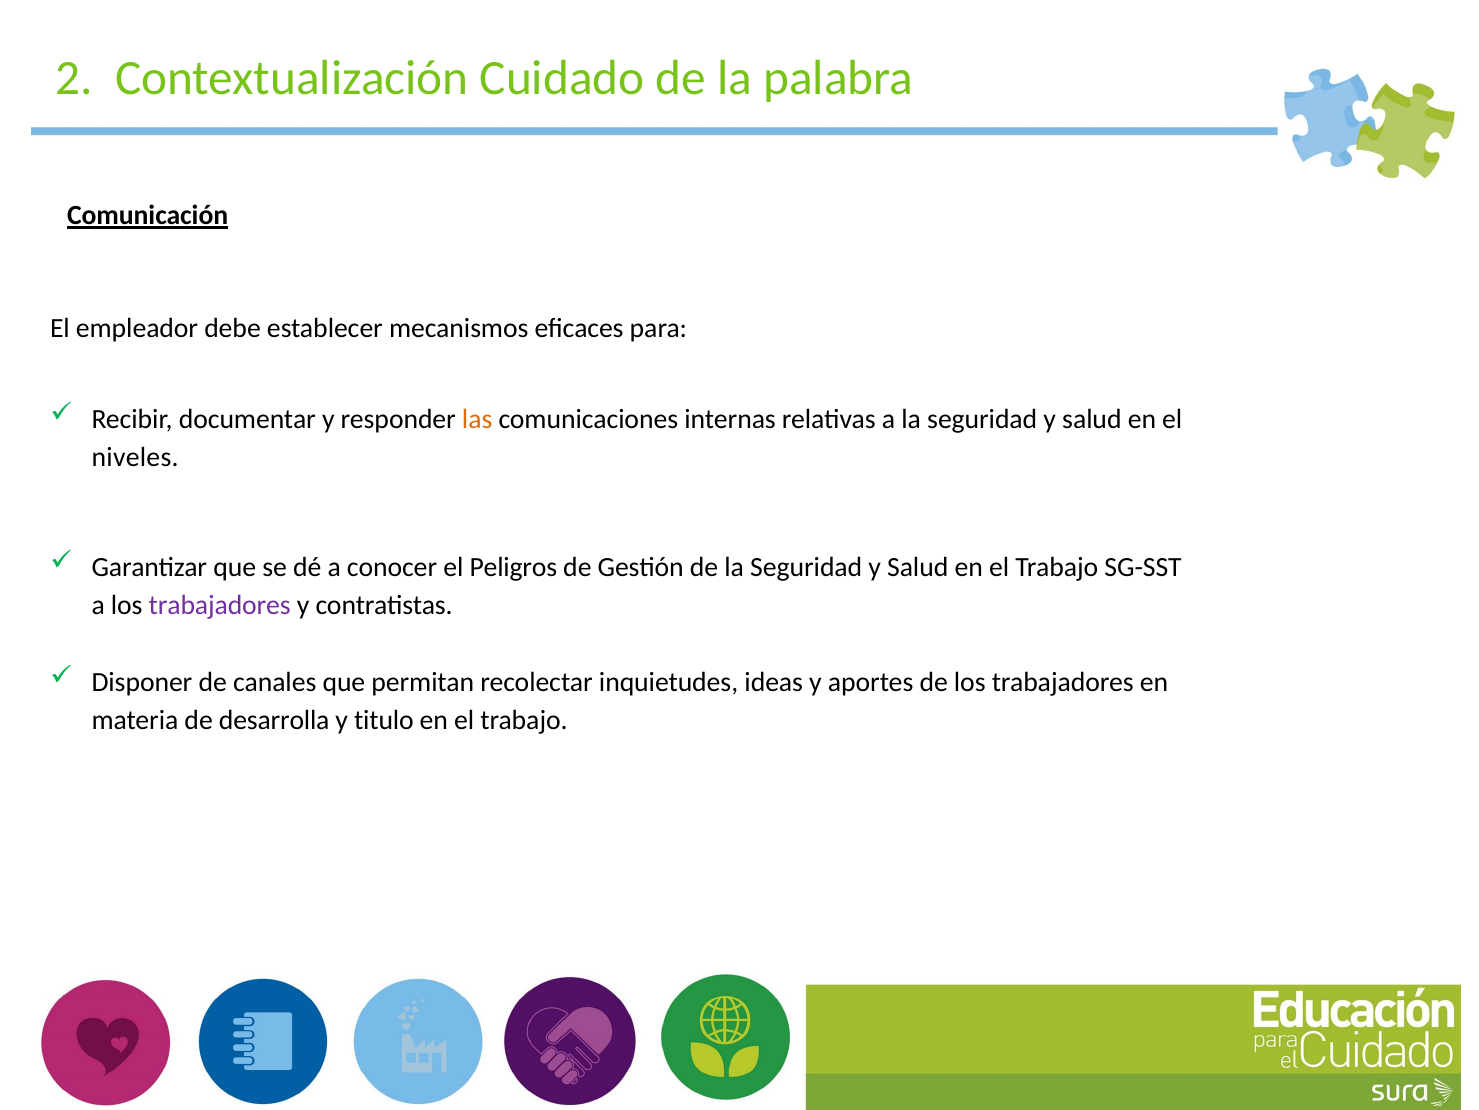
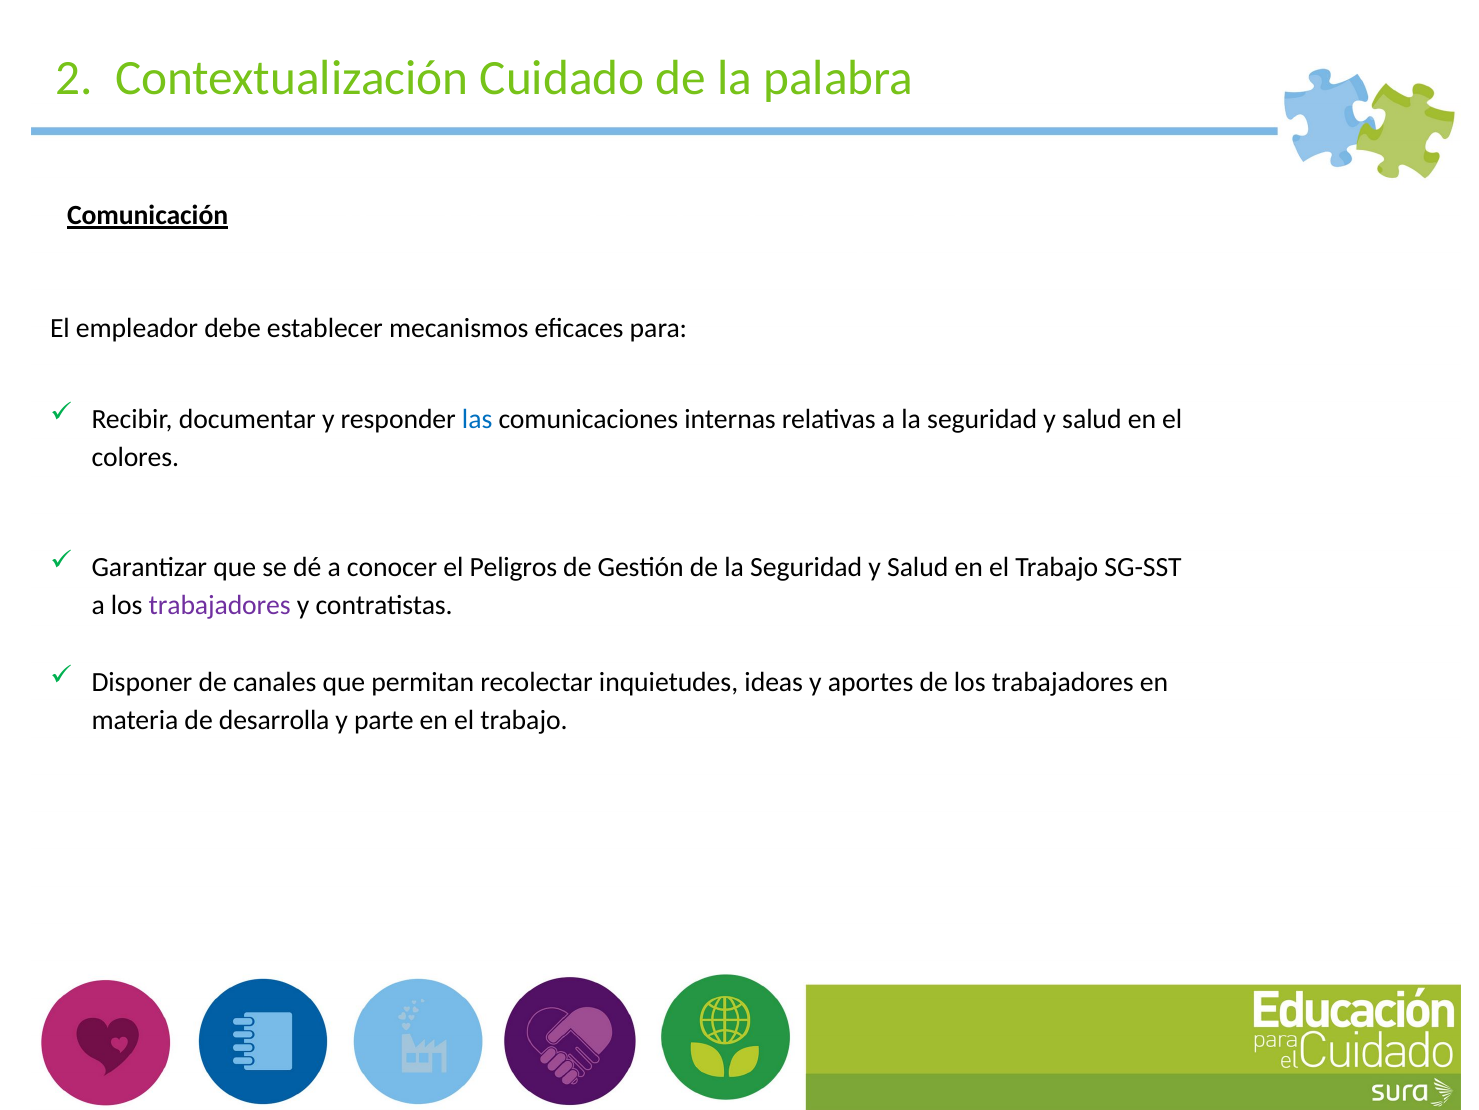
las colour: orange -> blue
niveles: niveles -> colores
titulo: titulo -> parte
